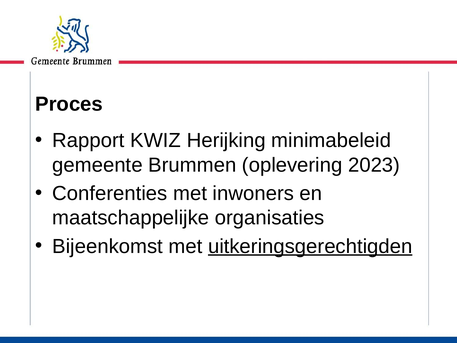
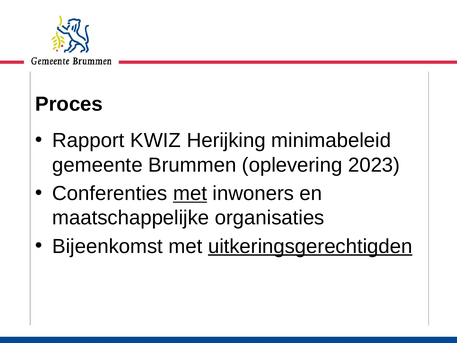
met at (190, 193) underline: none -> present
